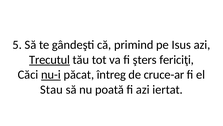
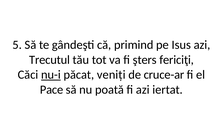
Trecutul underline: present -> none
întreg: întreg -> veniți
Stau: Stau -> Pace
